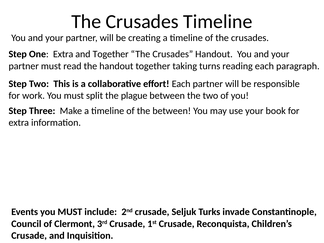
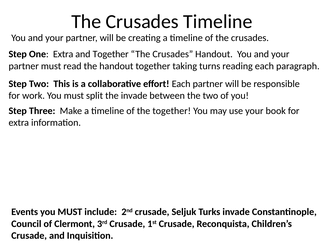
the plague: plague -> invade
the between: between -> together
